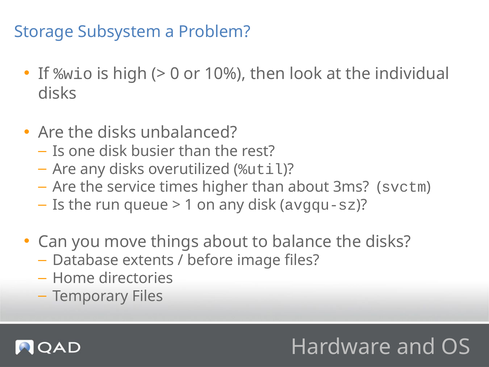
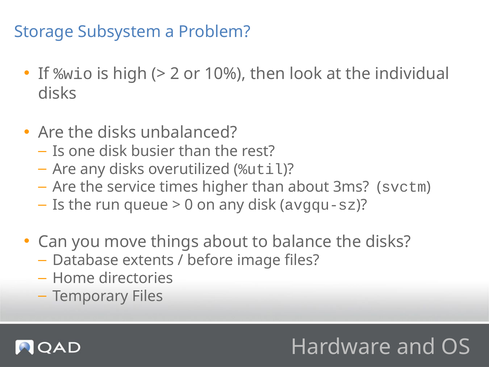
0: 0 -> 2
1: 1 -> 0
